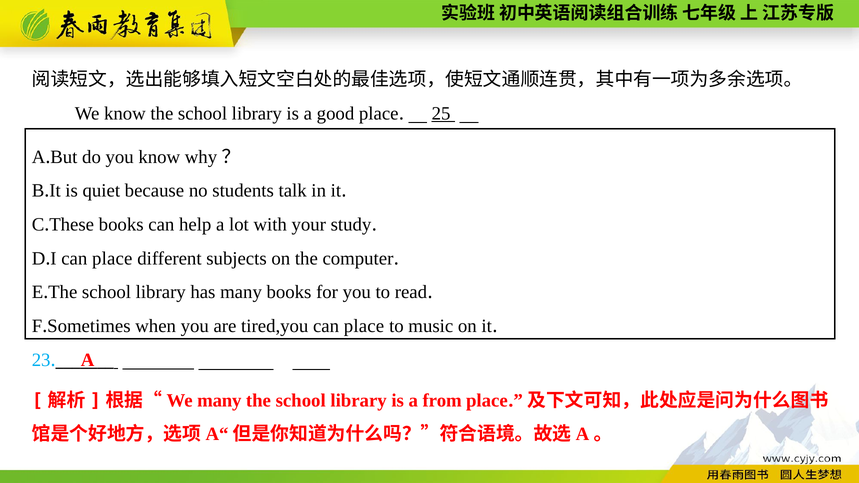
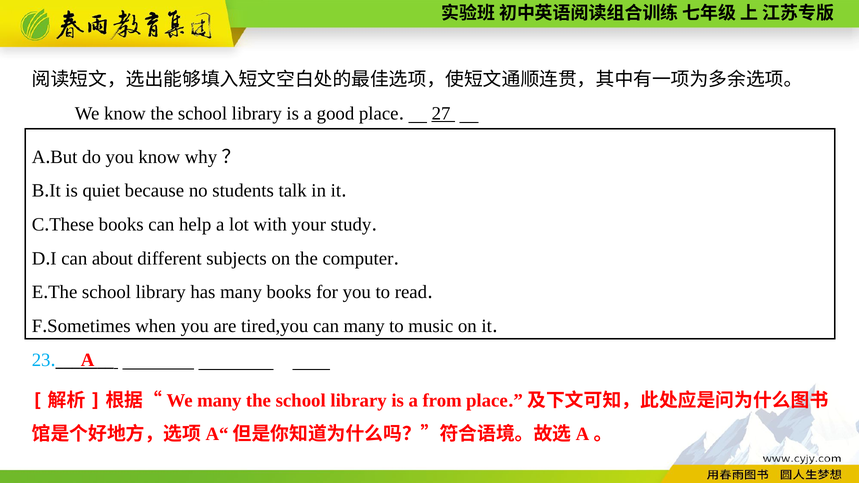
25: 25 -> 27
place at (112, 259): place -> about
tired,you can place: place -> many
